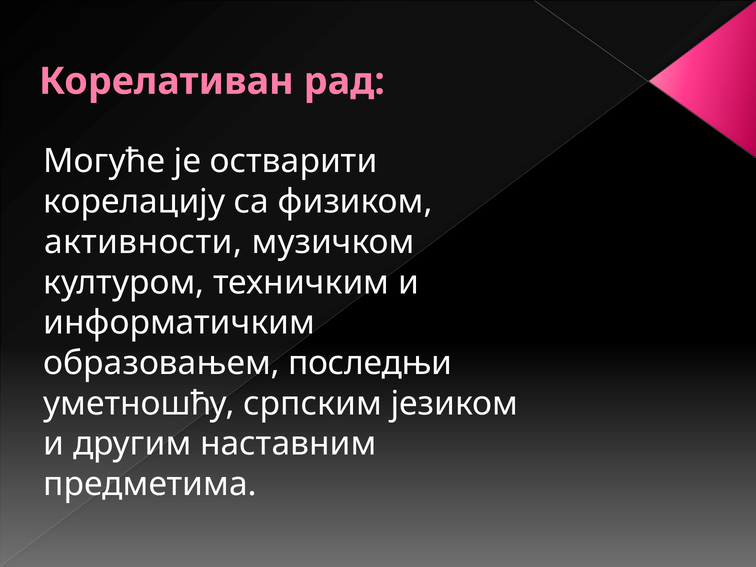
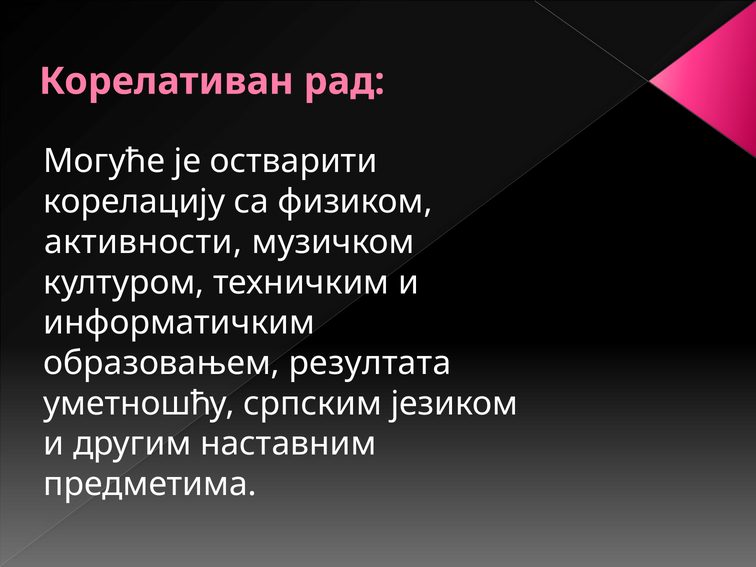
последњи: последњи -> резултата
